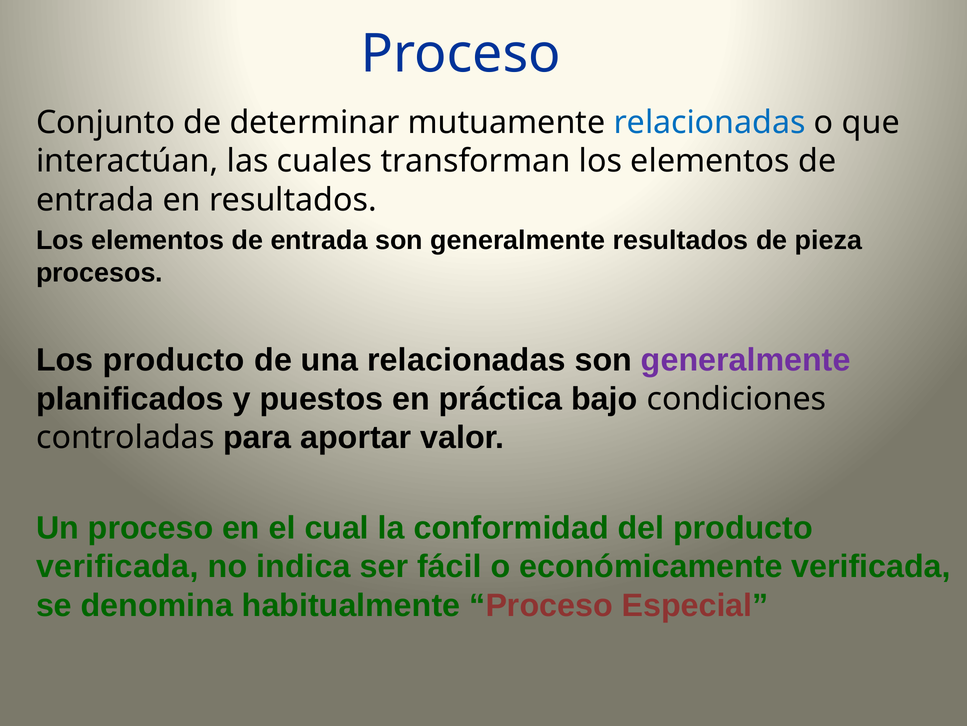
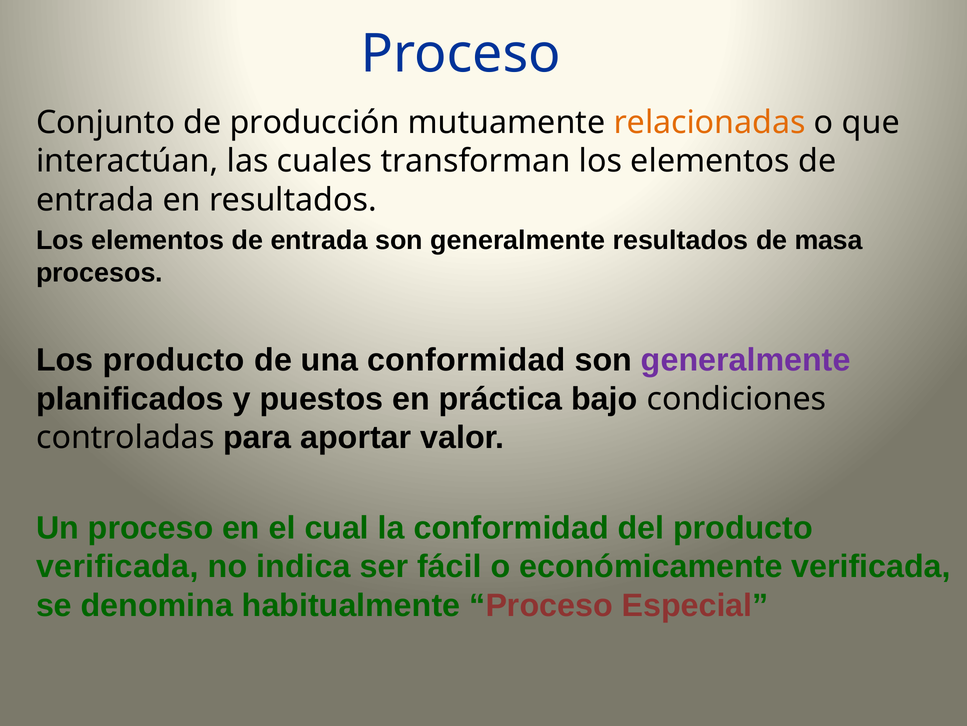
determinar: determinar -> producción
relacionadas at (710, 122) colour: blue -> orange
pieza: pieza -> masa
una relacionadas: relacionadas -> conformidad
